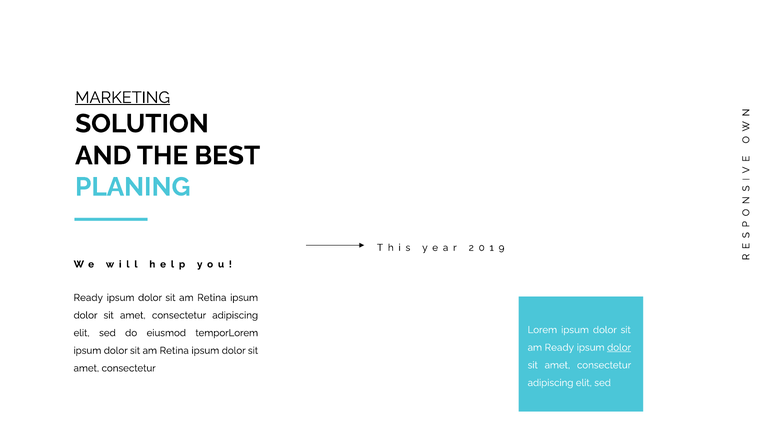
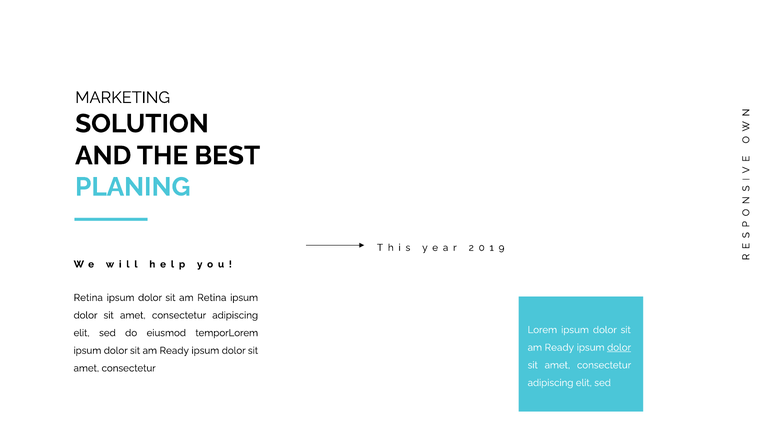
MARKETING underline: present -> none
Ready at (88, 298): Ready -> Retina
Retina at (174, 351): Retina -> Ready
